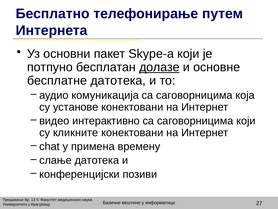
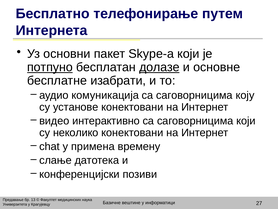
потпуно underline: none -> present
бесплатне датотека: датотека -> изабрати
која: која -> коју
кликните: кликните -> неколико
